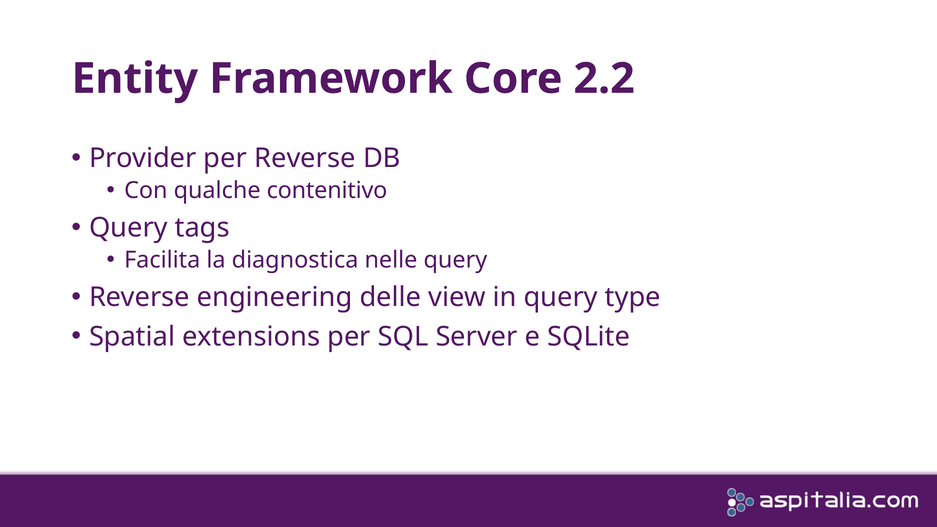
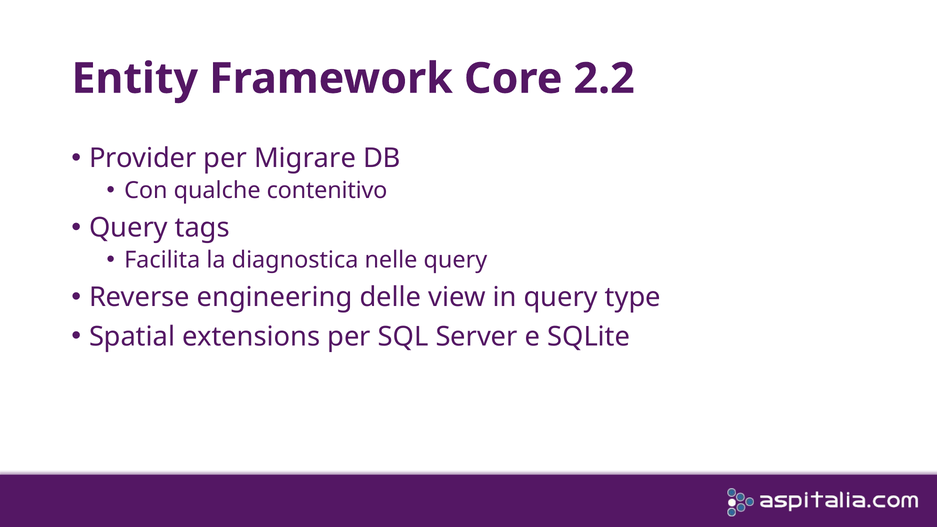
per Reverse: Reverse -> Migrare
